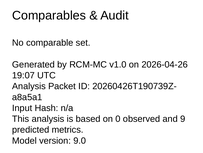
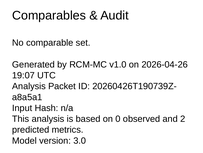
9: 9 -> 2
9.0: 9.0 -> 3.0
